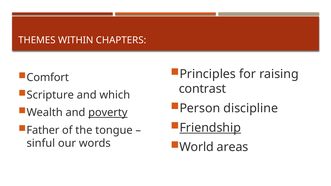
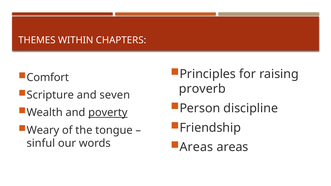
contrast: contrast -> proverb
which: which -> seven
Friendship underline: present -> none
Father: Father -> Weary
World at (197, 147): World -> Areas
